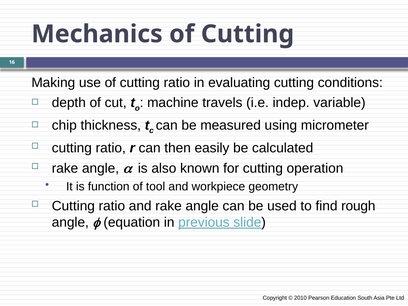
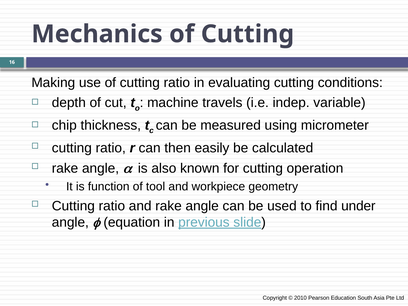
rough: rough -> under
